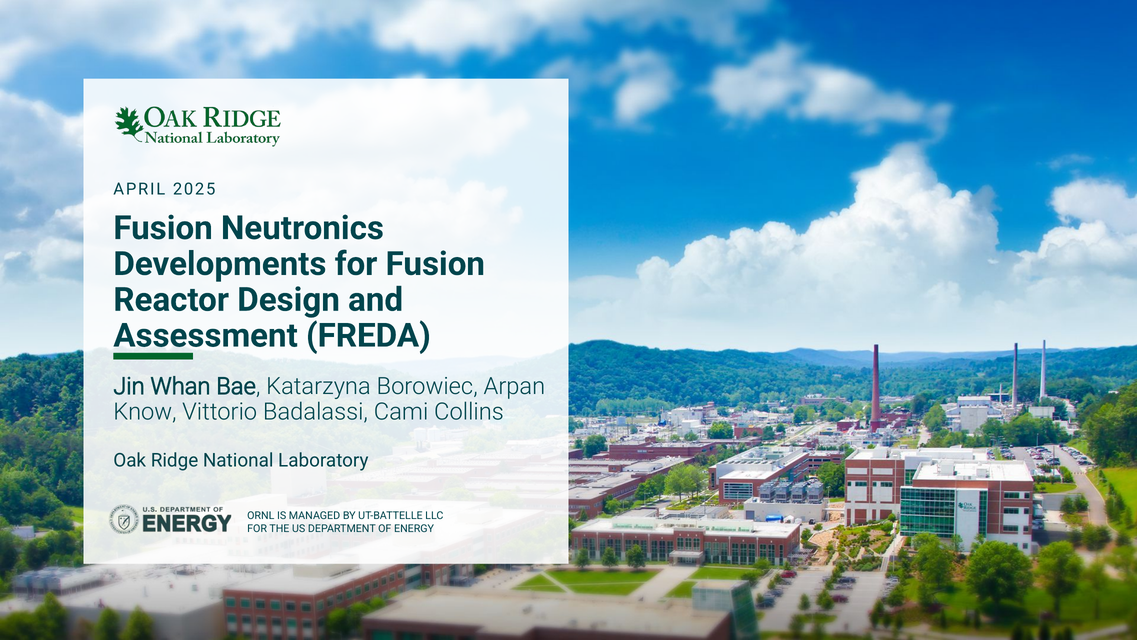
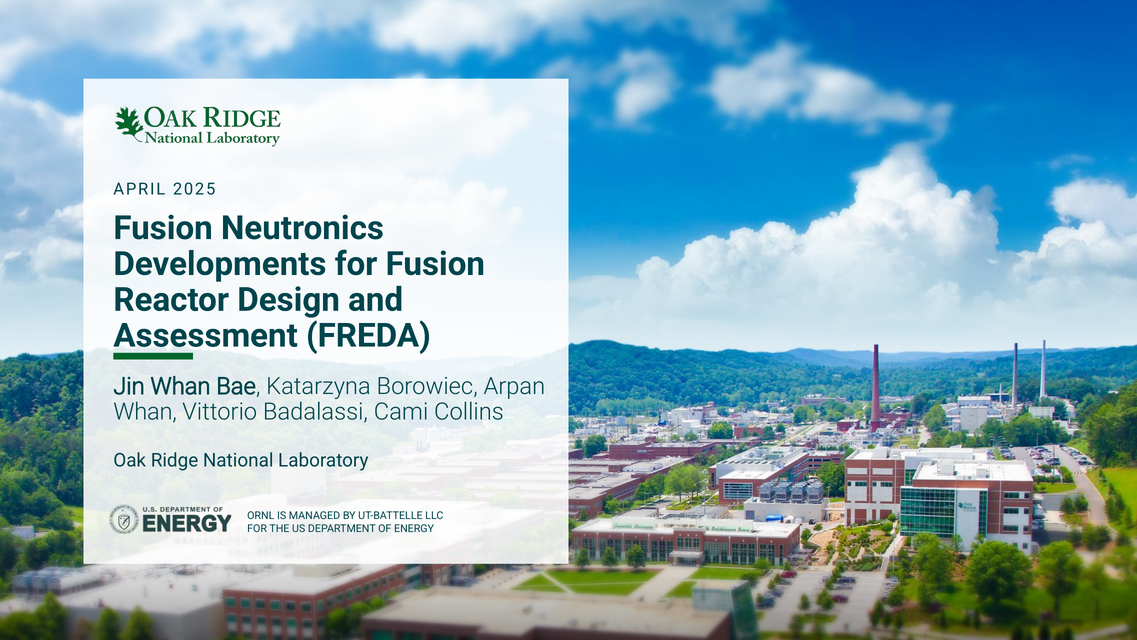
Know at (145, 412): Know -> Whan
